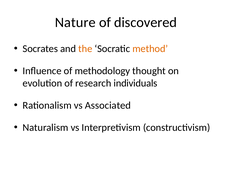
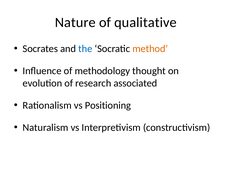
discovered: discovered -> qualitative
the colour: orange -> blue
individuals: individuals -> associated
Associated: Associated -> Positioning
